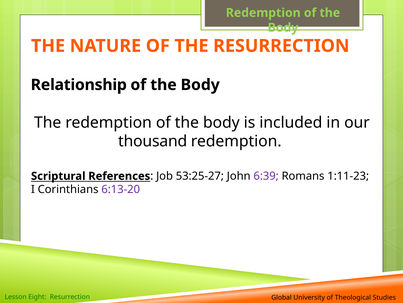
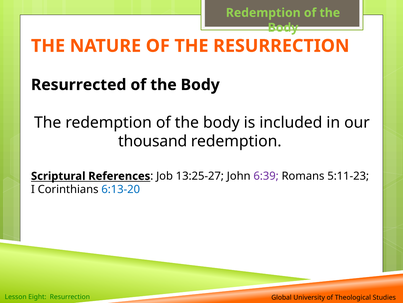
Relationship: Relationship -> Resurrected
53:25-27: 53:25-27 -> 13:25-27
1:11-23: 1:11-23 -> 5:11-23
6:13-20 colour: purple -> blue
